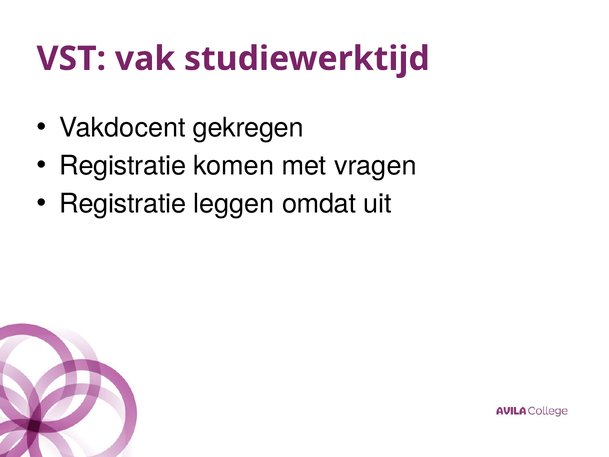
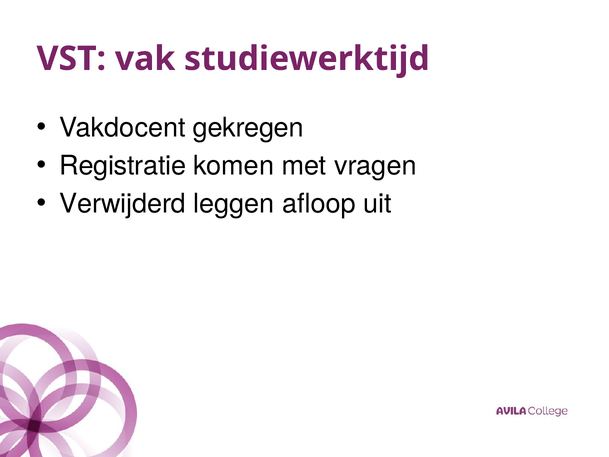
Registratie at (123, 204): Registratie -> Verwijderd
omdat: omdat -> afloop
